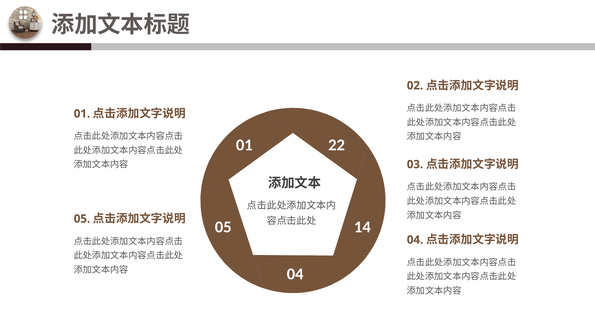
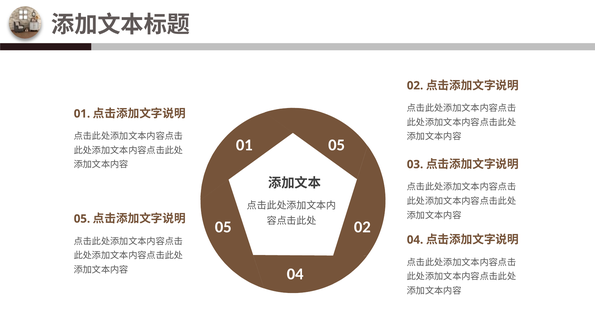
01 22: 22 -> 05
05 14: 14 -> 02
